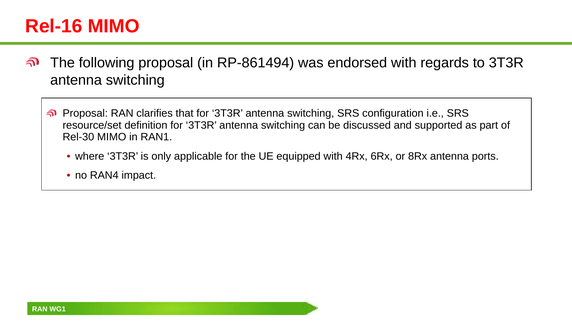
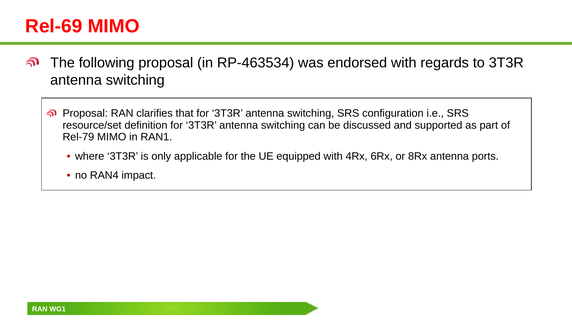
Rel-16: Rel-16 -> Rel-69
RP-861494: RP-861494 -> RP-463534
Rel-30: Rel-30 -> Rel-79
